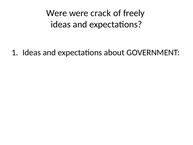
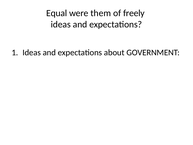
Were at (57, 13): Were -> Equal
crack: crack -> them
